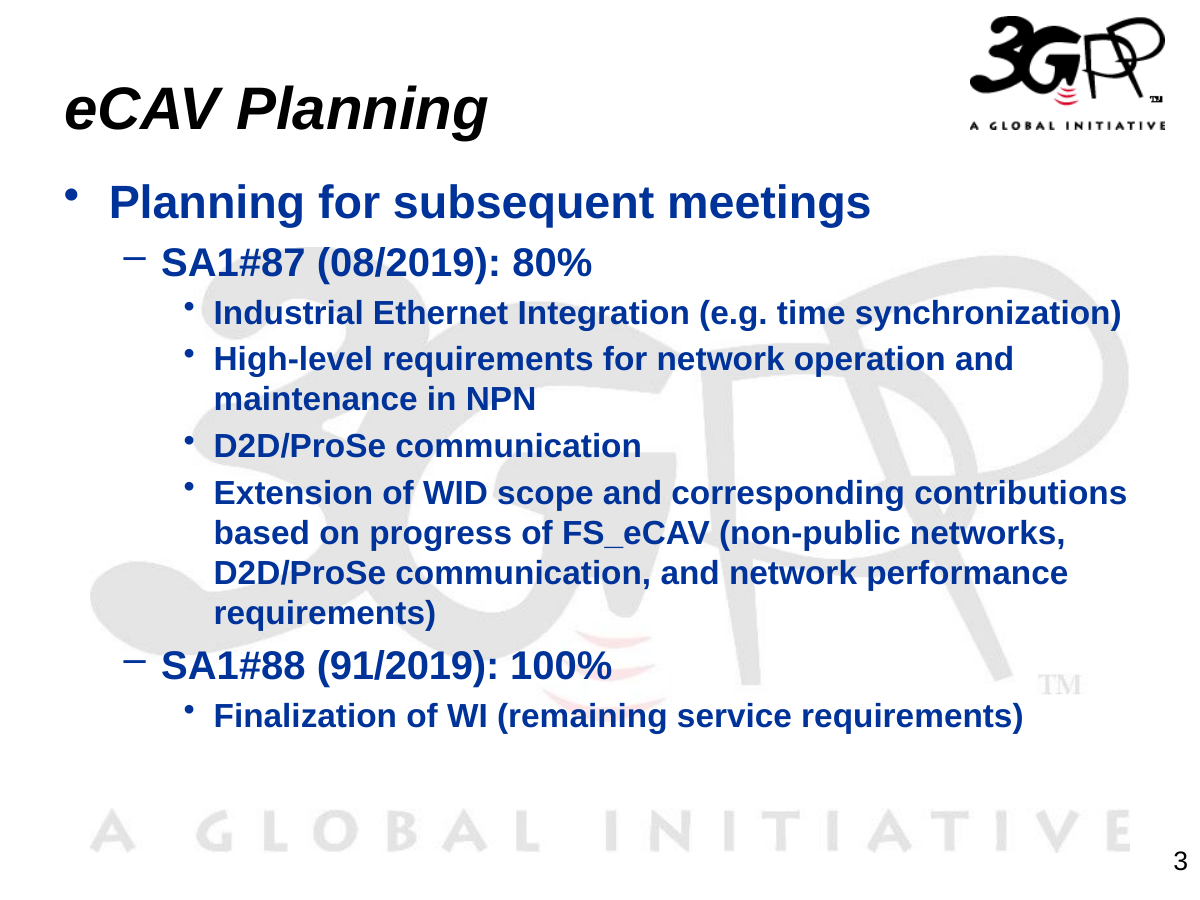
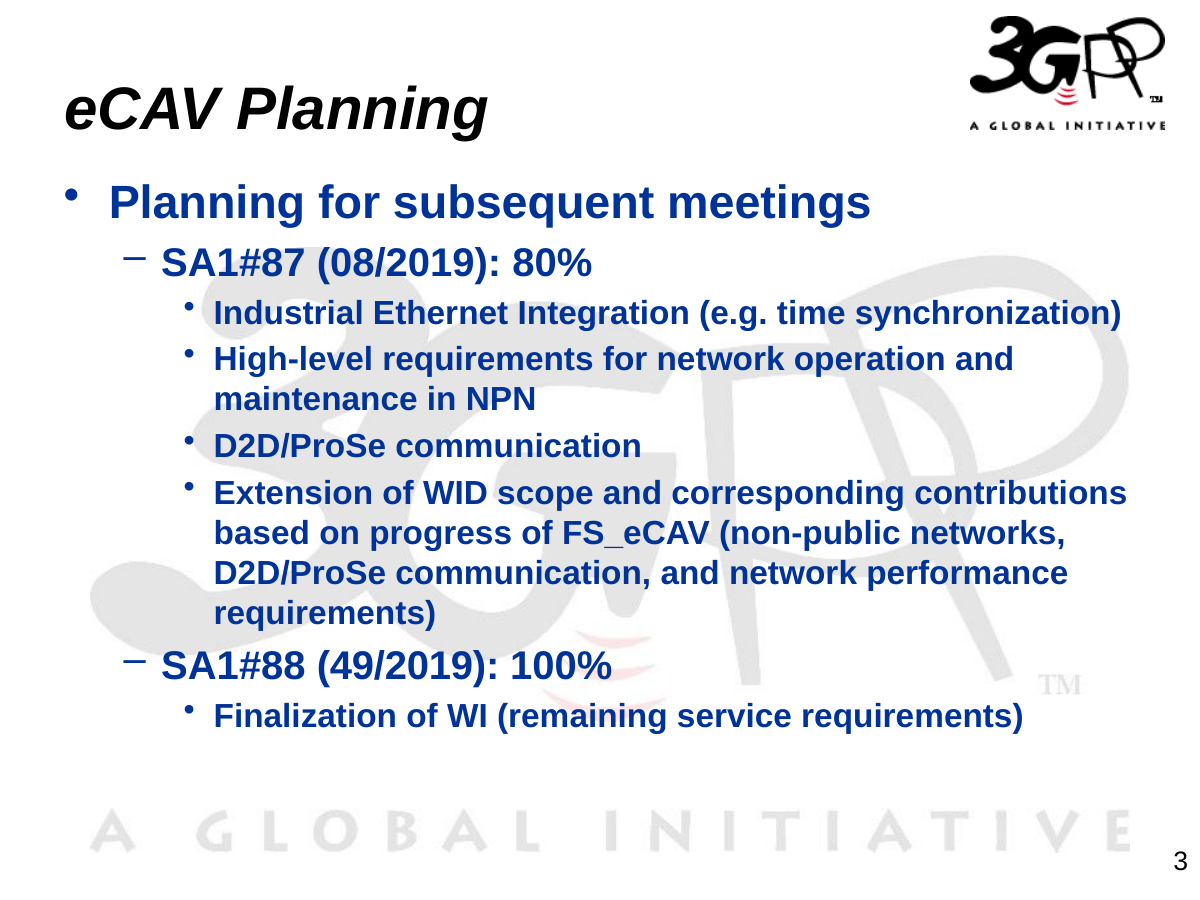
91/2019: 91/2019 -> 49/2019
